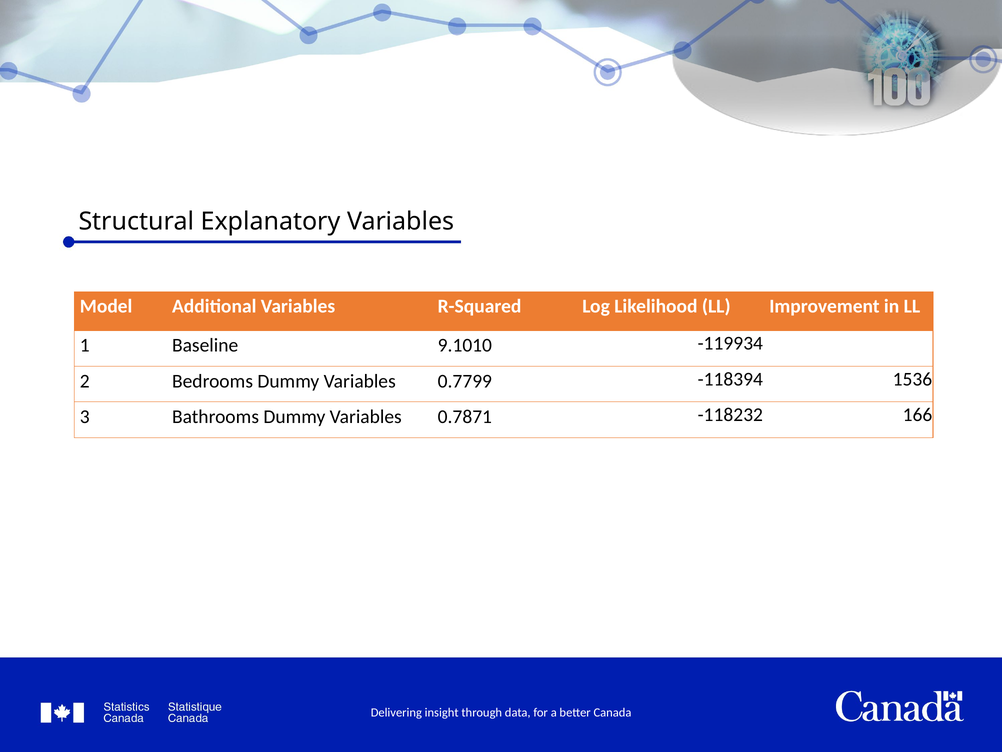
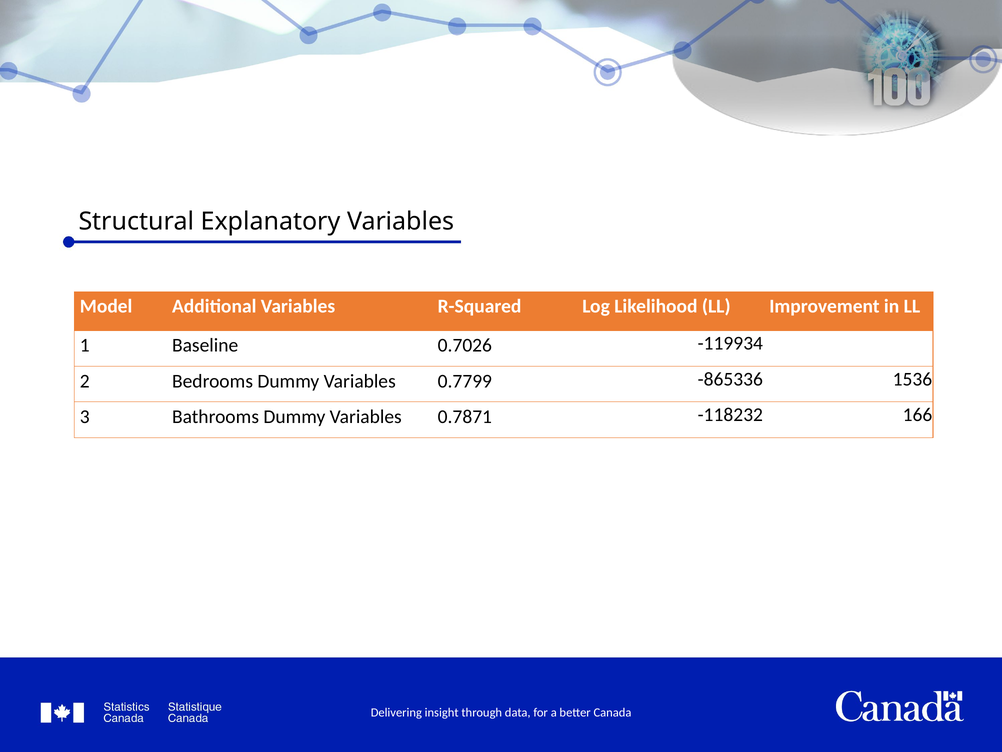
9.1010: 9.1010 -> 0.7026
-118394: -118394 -> -865336
